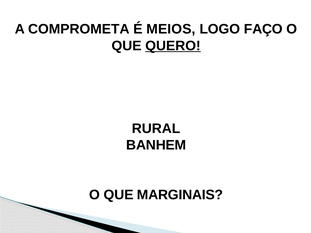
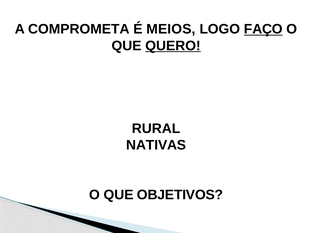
FAÇO underline: none -> present
BANHEM: BANHEM -> NATIVAS
MARGINAIS: MARGINAIS -> OBJETIVOS
